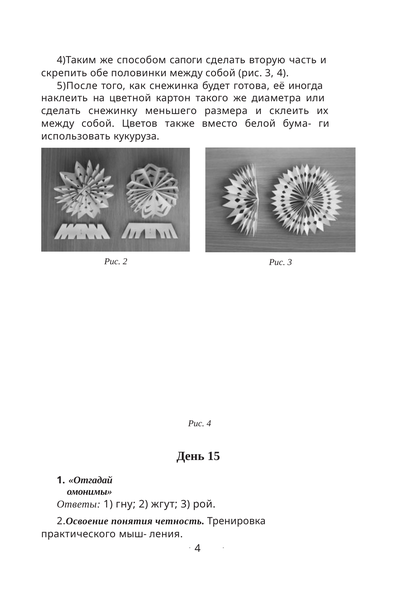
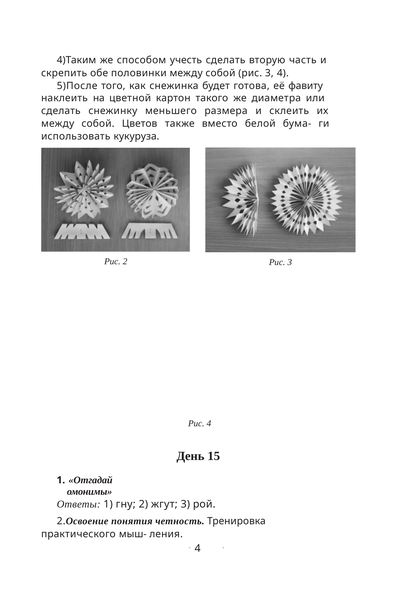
сапоги: сапоги -> учесть
иногда: иногда -> фавиту
